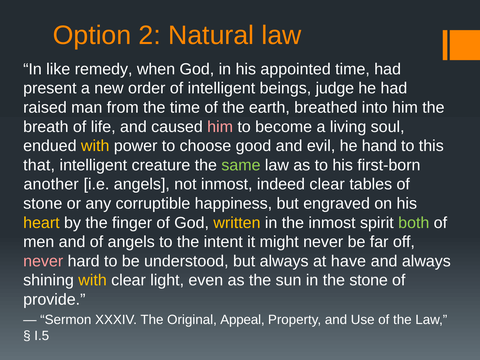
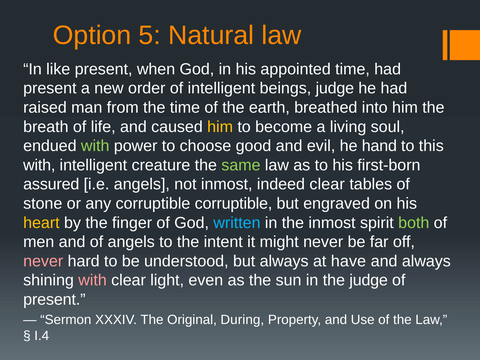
2: 2 -> 5
like remedy: remedy -> present
him at (220, 127) colour: pink -> yellow
with at (95, 146) colour: yellow -> light green
that at (39, 165): that -> with
another: another -> assured
corruptible happiness: happiness -> corruptible
written colour: yellow -> light blue
with at (93, 280) colour: yellow -> pink
the stone: stone -> judge
provide at (54, 300): provide -> present
Appeal: Appeal -> During
I.5: I.5 -> I.4
